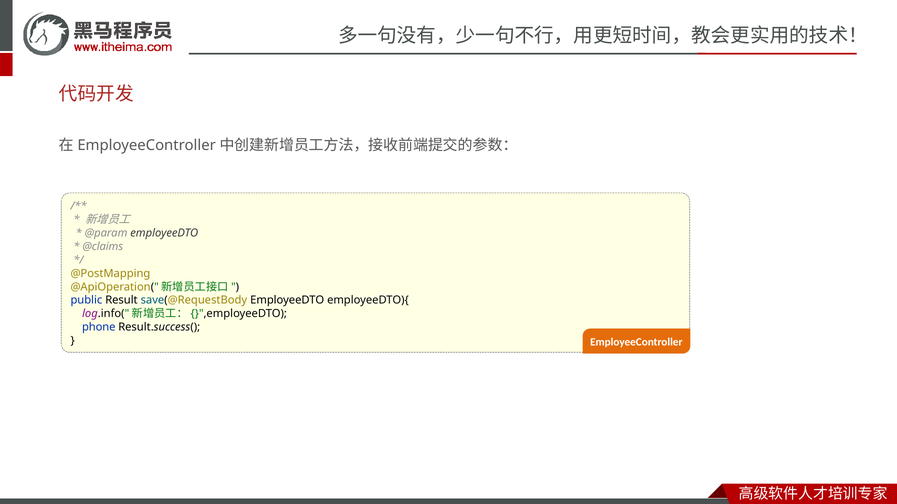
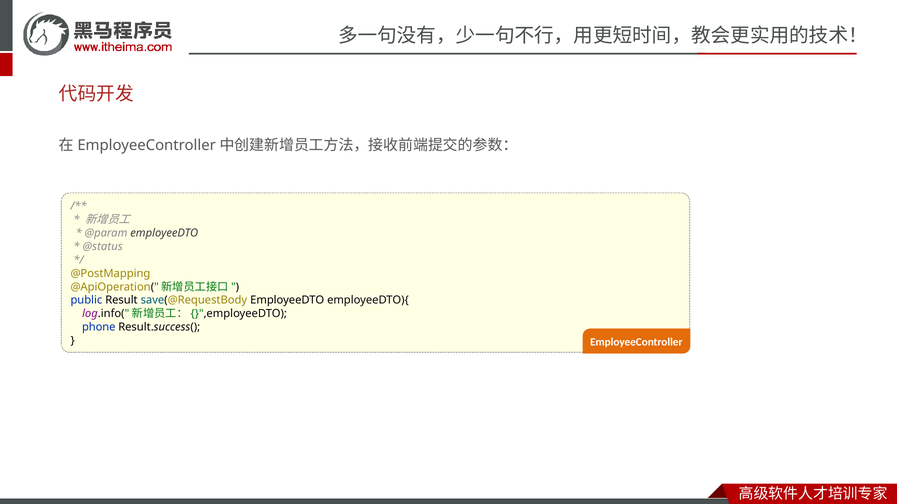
@claims: @claims -> @status
